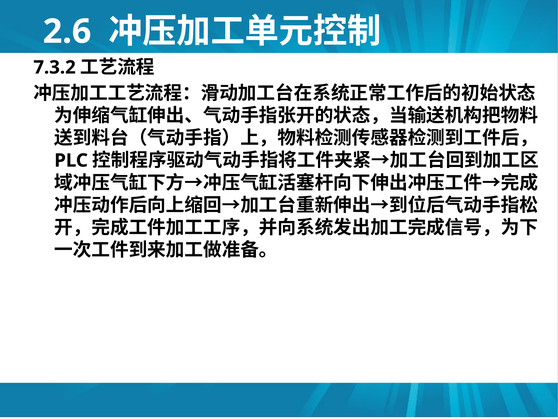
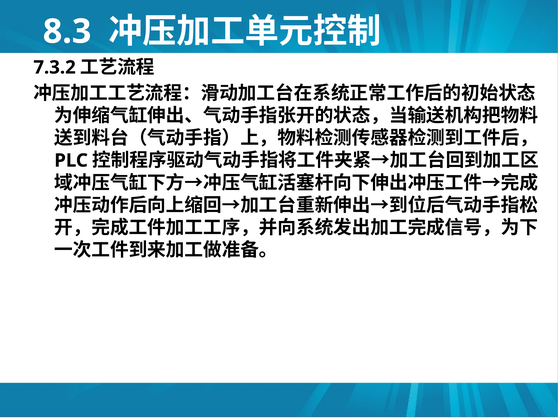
2.6: 2.6 -> 8.3
